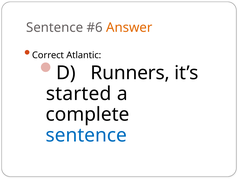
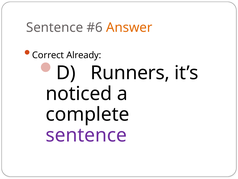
Atlantic: Atlantic -> Already
started: started -> noticed
sentence at (86, 135) colour: blue -> purple
